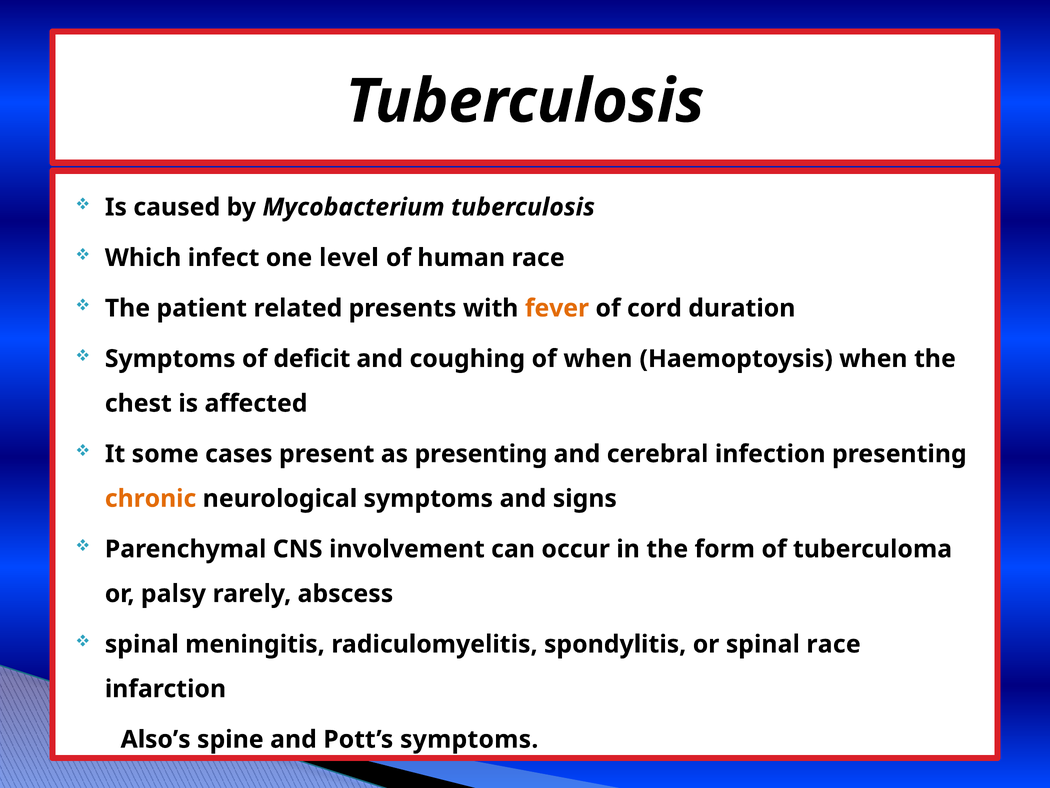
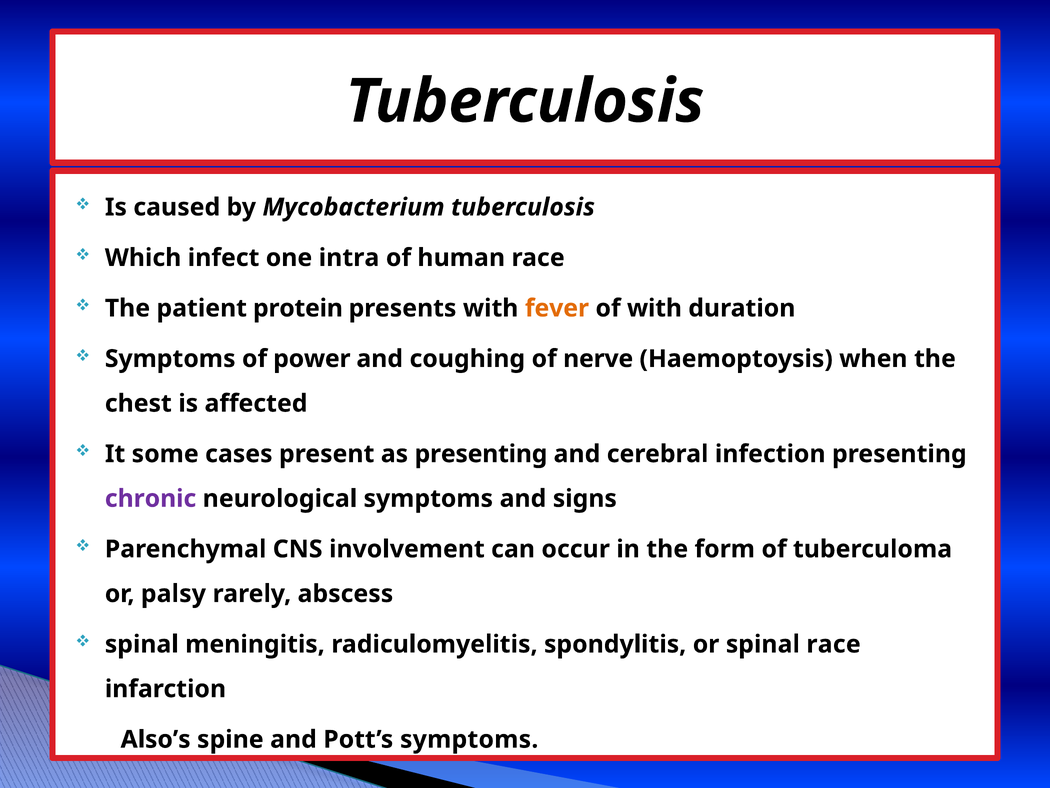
level: level -> intra
related: related -> protein
of cord: cord -> with
deficit: deficit -> power
of when: when -> nerve
chronic colour: orange -> purple
